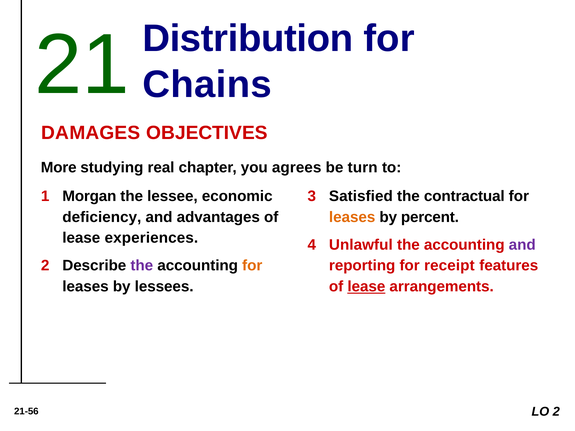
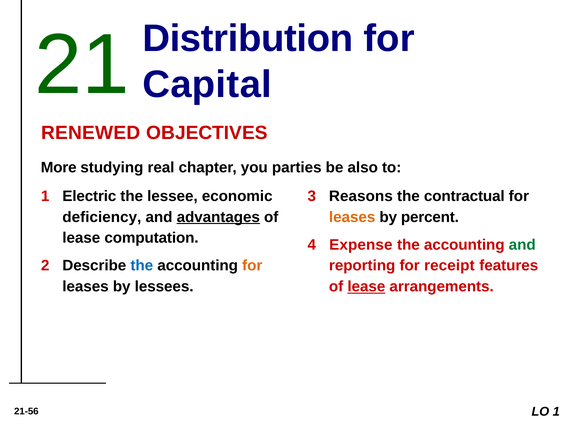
Chains: Chains -> Capital
DAMAGES: DAMAGES -> RENEWED
agrees: agrees -> parties
turn: turn -> also
Morgan: Morgan -> Electric
Satisfied: Satisfied -> Reasons
advantages underline: none -> present
experiences: experiences -> computation
Unlawful: Unlawful -> Expense
and at (522, 245) colour: purple -> green
the at (142, 266) colour: purple -> blue
LO 2: 2 -> 1
